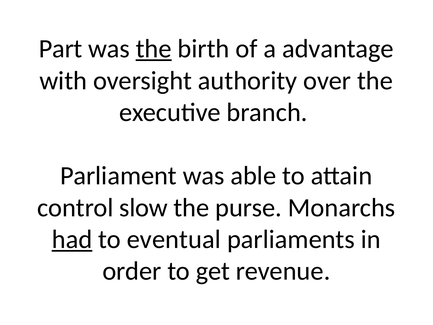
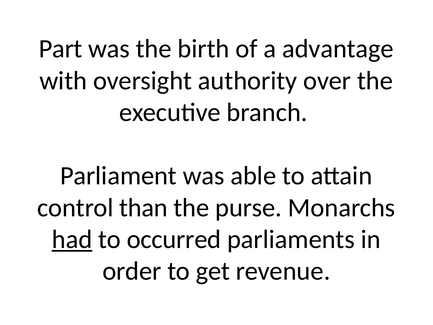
the at (154, 49) underline: present -> none
slow: slow -> than
eventual: eventual -> occurred
